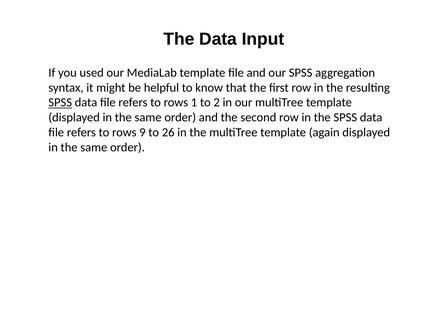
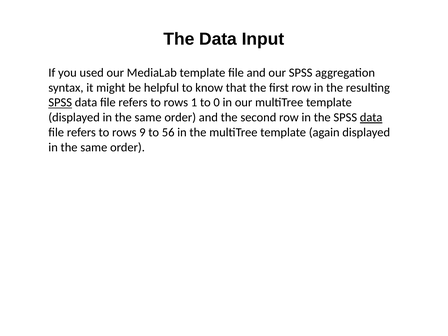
2: 2 -> 0
data at (371, 117) underline: none -> present
26: 26 -> 56
